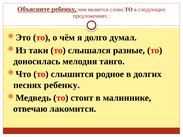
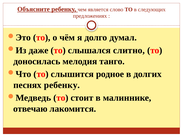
таки: таки -> даже
разные: разные -> слитно
